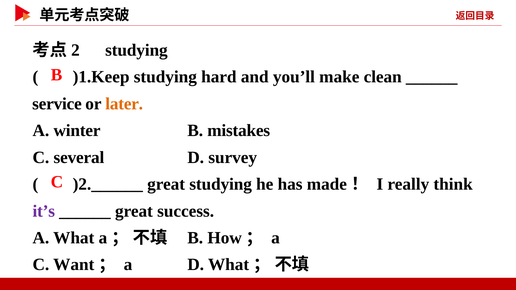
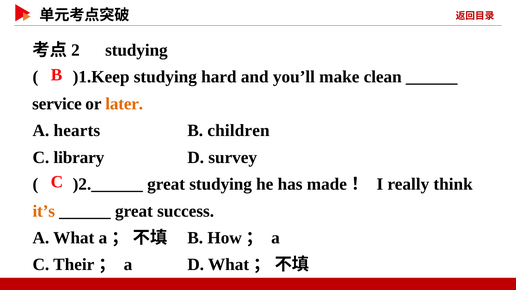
winter: winter -> hearts
mistakes: mistakes -> children
several: several -> library
it’s colour: purple -> orange
Want: Want -> Their
